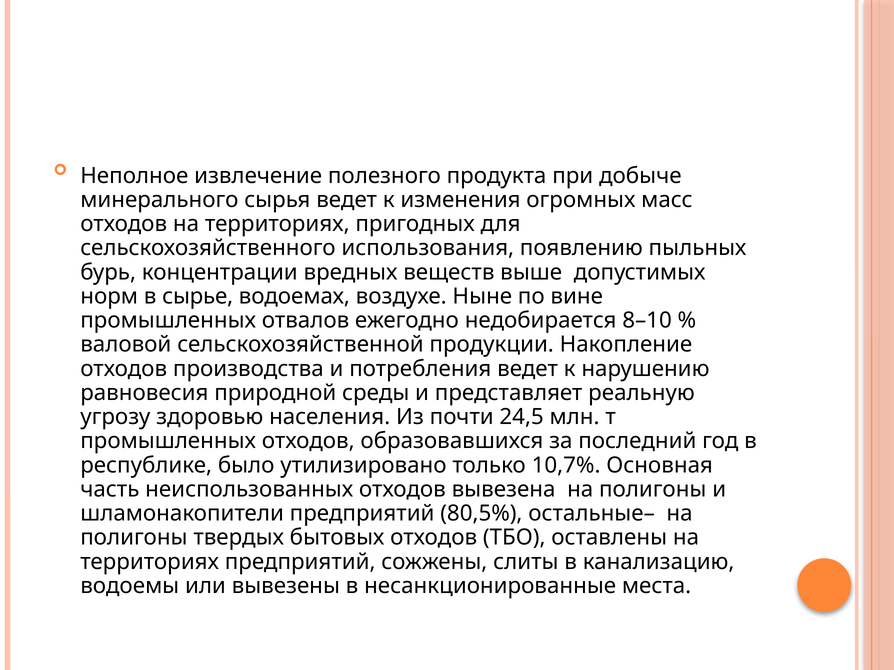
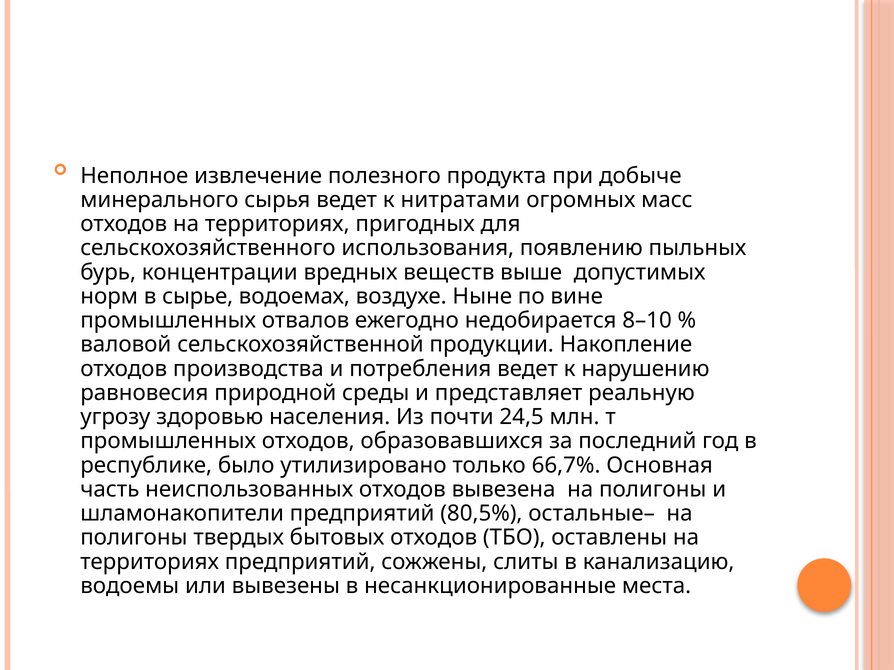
изменения: изменения -> нитратами
10,7%: 10,7% -> 66,7%
